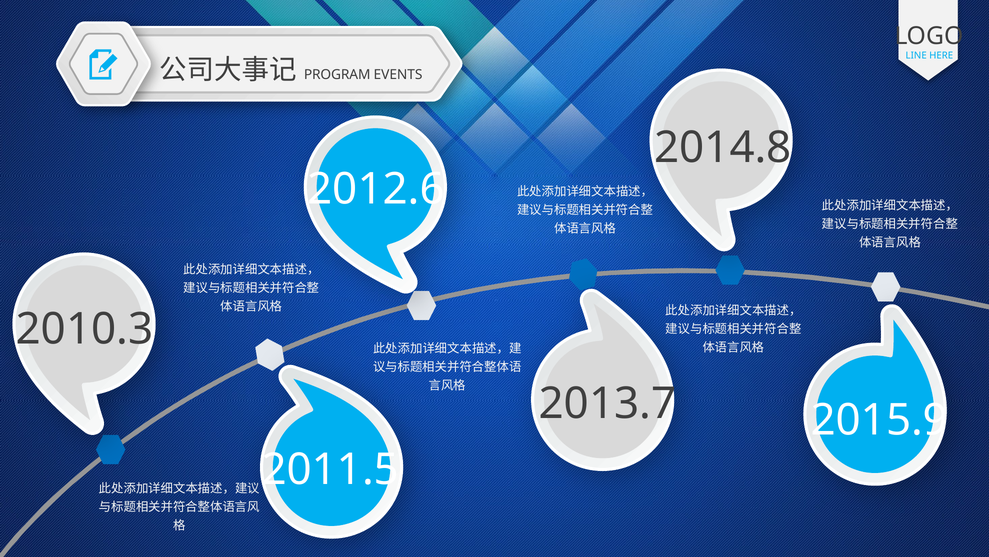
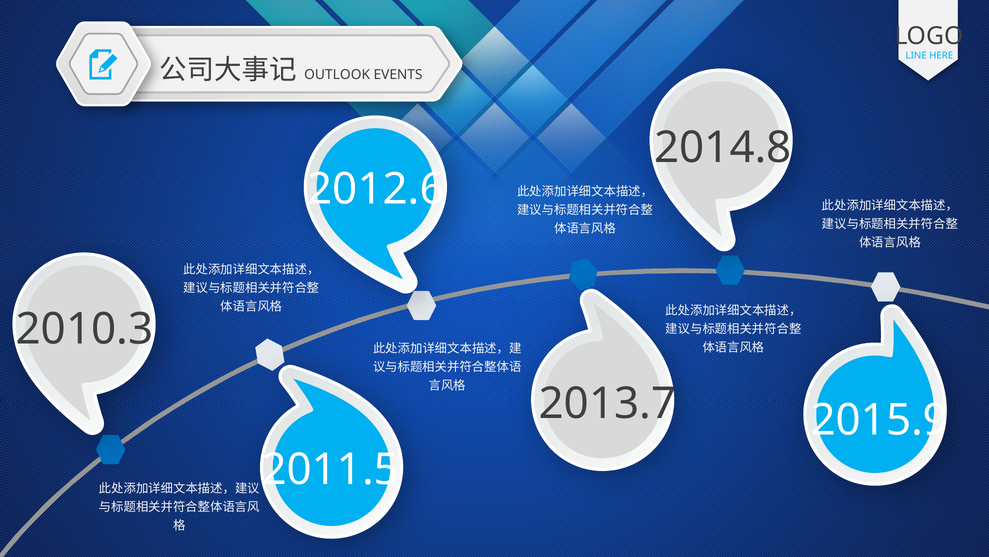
PROGRAM: PROGRAM -> OUTLOOK
